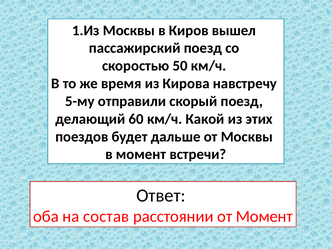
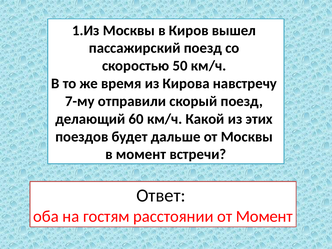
5-му: 5-му -> 7-му
состав: состав -> гостям
